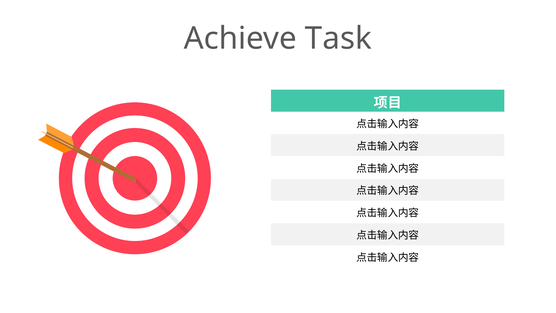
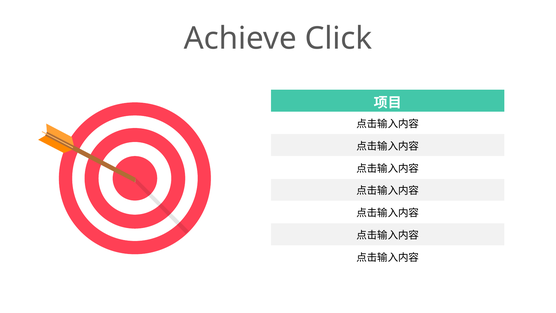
Task: Task -> Click
